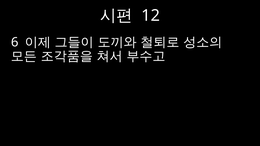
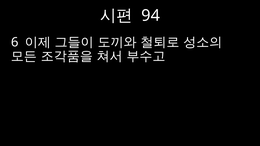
12: 12 -> 94
